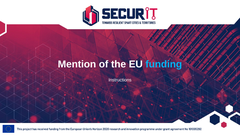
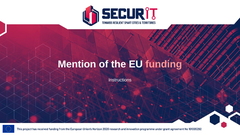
funding colour: light blue -> pink
